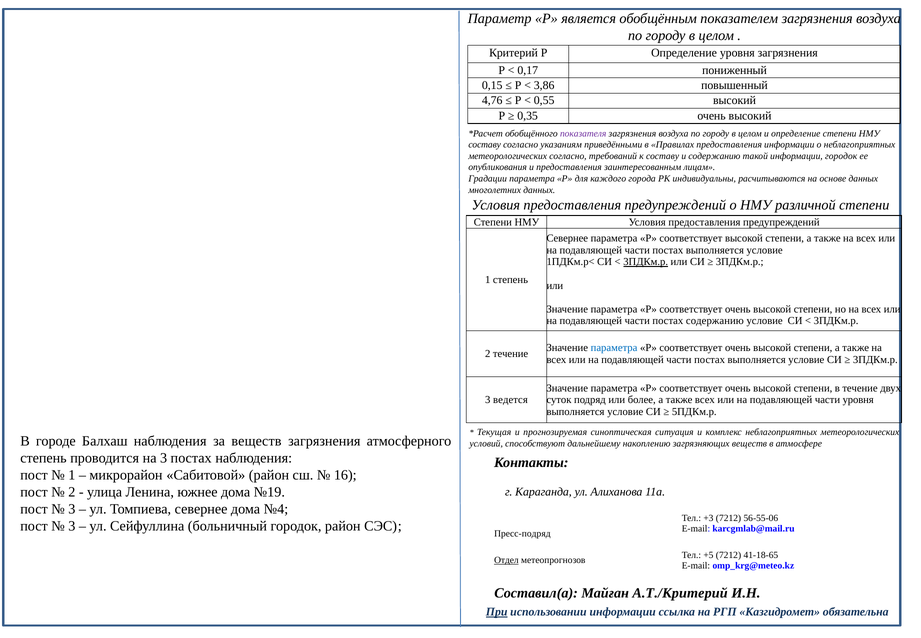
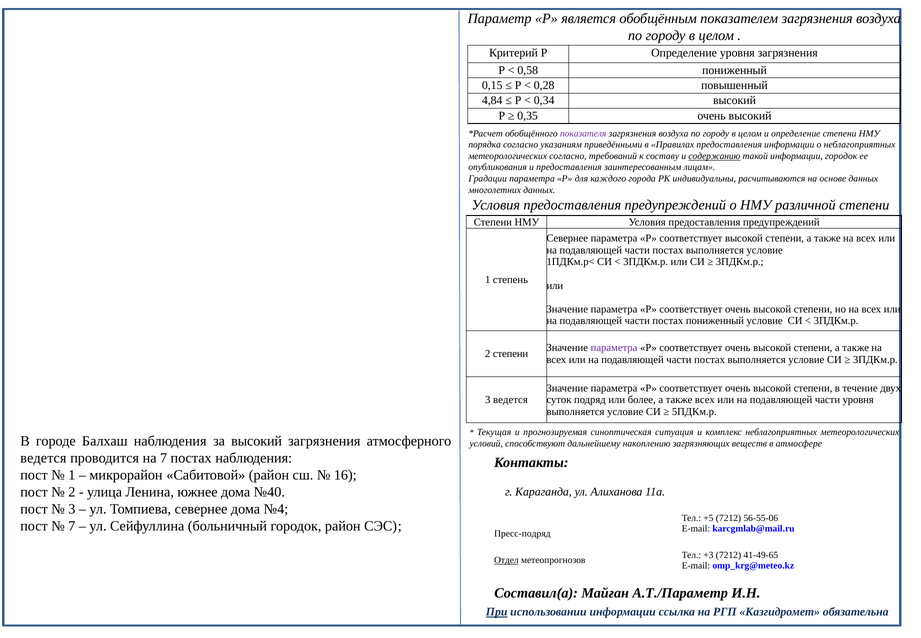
0,17: 0,17 -> 0,58
3,86: 3,86 -> 0,28
4,76: 4,76 -> 4,84
0,55: 0,55 -> 0,34
составу at (485, 145): составу -> порядка
содержанию at (714, 156) underline: none -> present
3ПДКм.р at (646, 262) underline: present -> none
постах содержанию: содержанию -> пониженный
параметра at (614, 348) colour: blue -> purple
2 течение: течение -> степени
за веществ: веществ -> высокий
степень at (43, 458): степень -> ведется
на 3: 3 -> 7
№19: №19 -> №40
+3: +3 -> +5
3 at (72, 526): 3 -> 7
+5: +5 -> +3
41-18-65: 41-18-65 -> 41-49-65
А.Т./Критерий: А.Т./Критерий -> А.Т./Параметр
